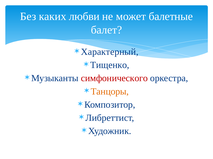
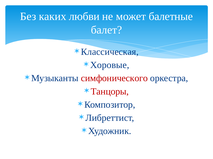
Характерный: Характерный -> Классическая
Тищенко: Тищенко -> Хоровые
Танцоры colour: orange -> red
